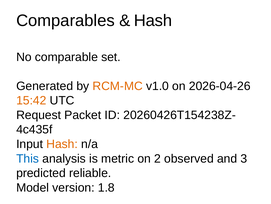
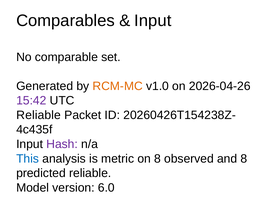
Hash at (153, 21): Hash -> Input
15:42 colour: orange -> purple
Request at (39, 115): Request -> Reliable
Hash at (62, 144) colour: orange -> purple
on 2: 2 -> 8
and 3: 3 -> 8
1.8: 1.8 -> 6.0
